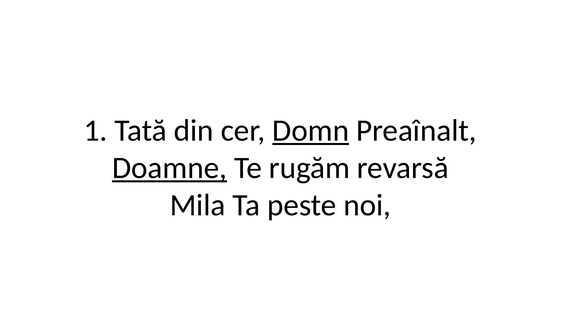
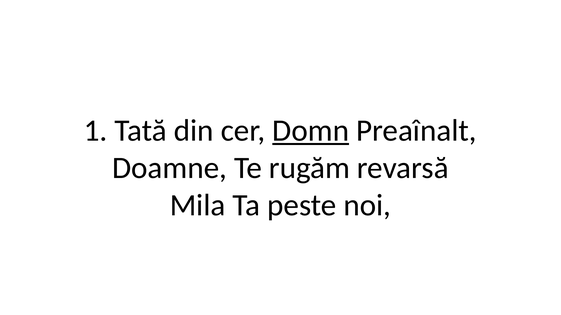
Doamne underline: present -> none
